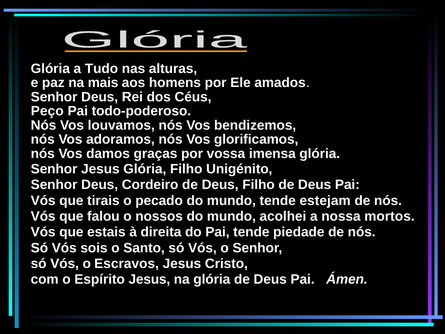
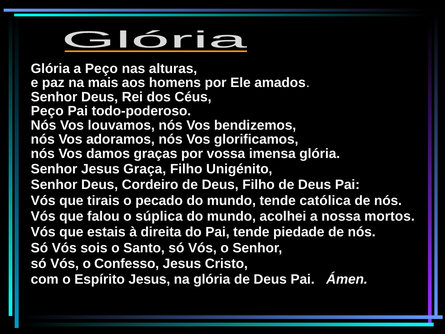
a Tudo: Tudo -> Peço
Jesus Glória: Glória -> Graça
estejam: estejam -> católica
nossos: nossos -> súplica
Escravos: Escravos -> Confesso
